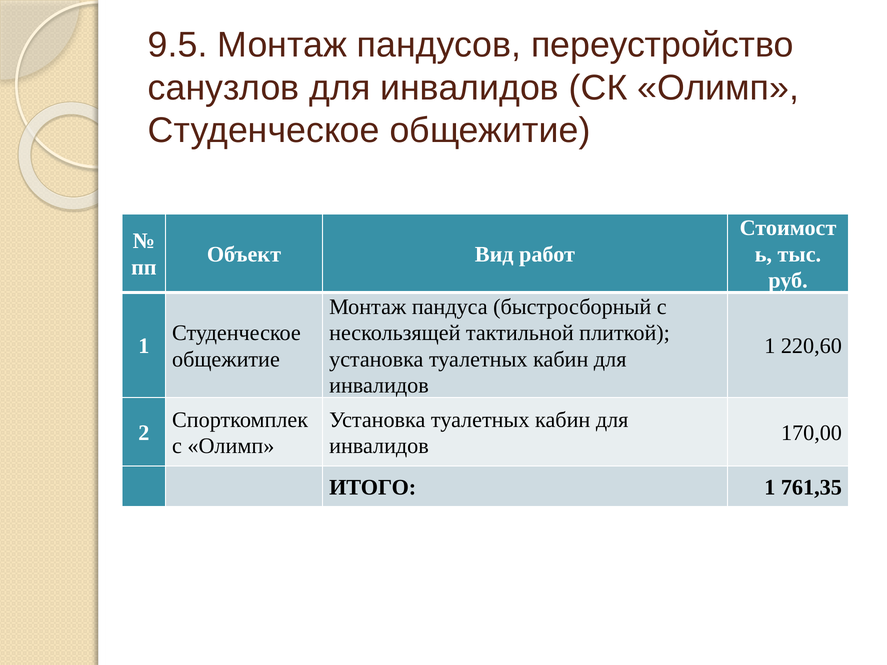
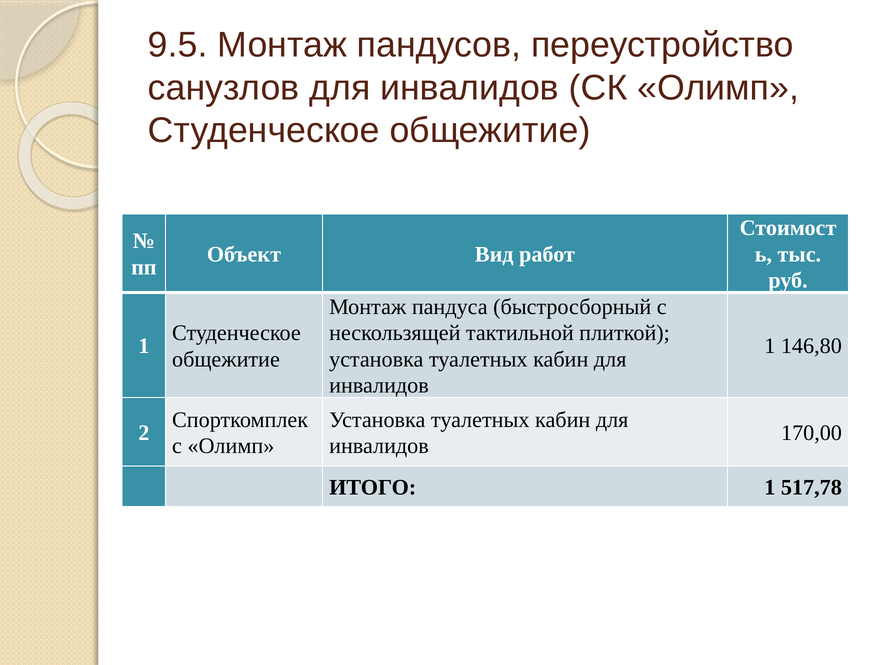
220,60: 220,60 -> 146,80
761,35: 761,35 -> 517,78
